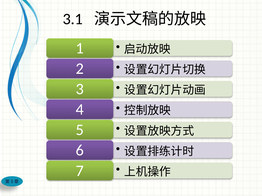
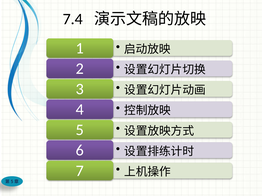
3.1: 3.1 -> 7.4
